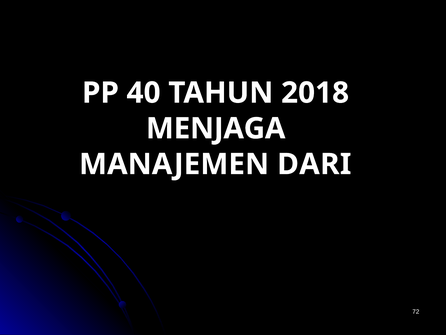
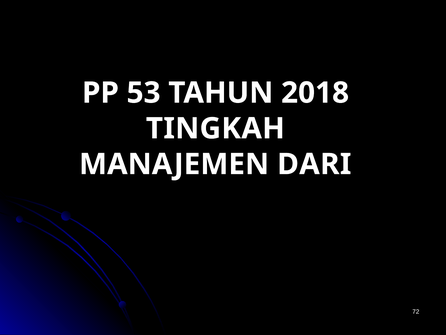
40: 40 -> 53
MENJAGA: MENJAGA -> TINGKAH
